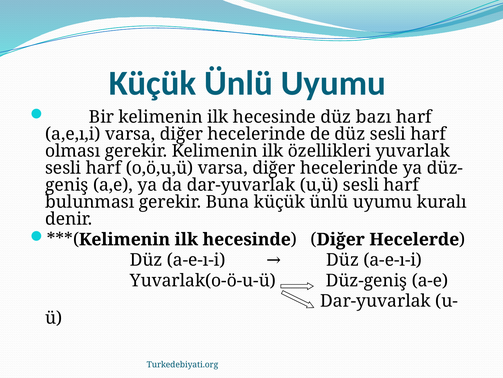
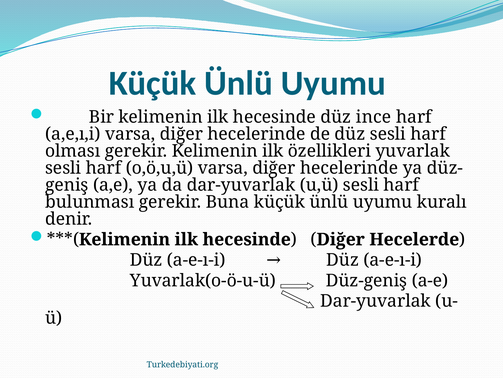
bazı: bazı -> ince
